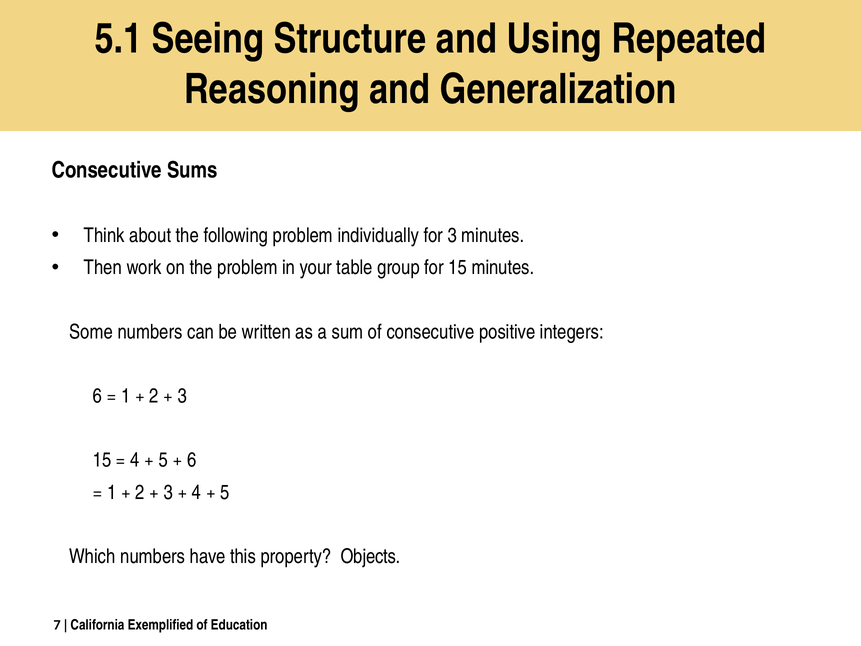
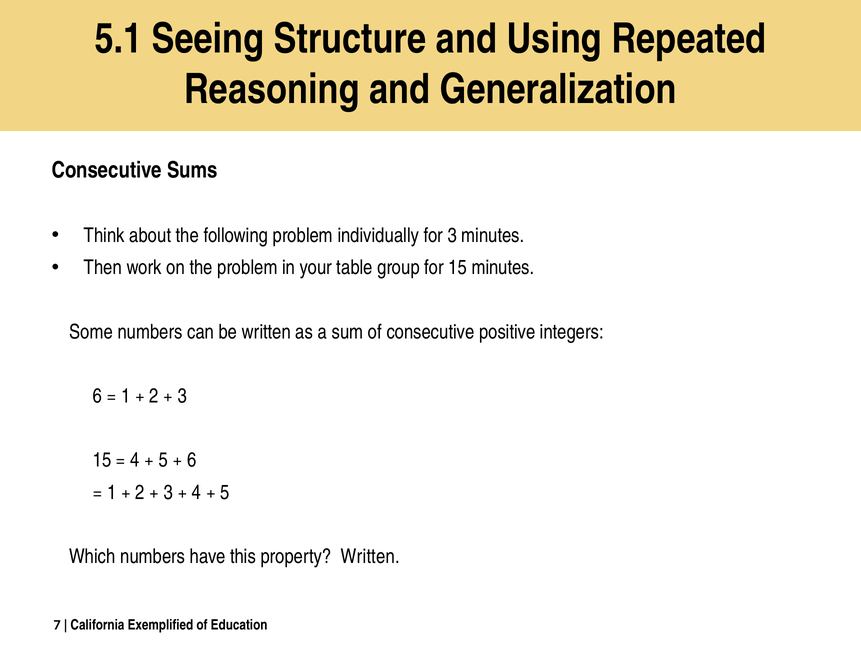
property Objects: Objects -> Written
